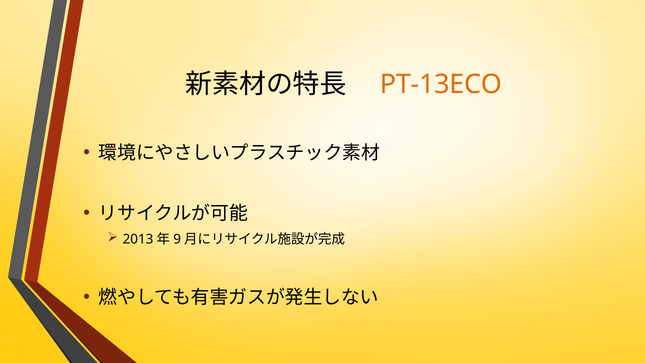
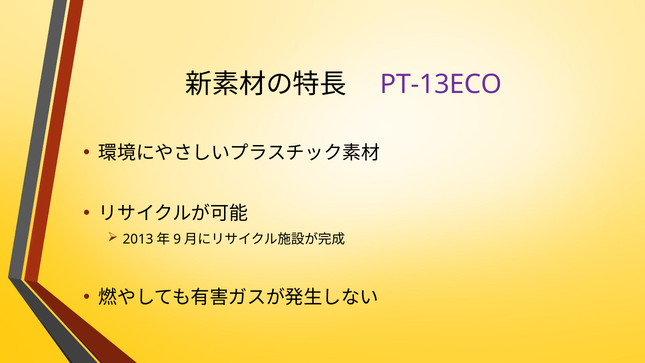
PT-13ECO colour: orange -> purple
